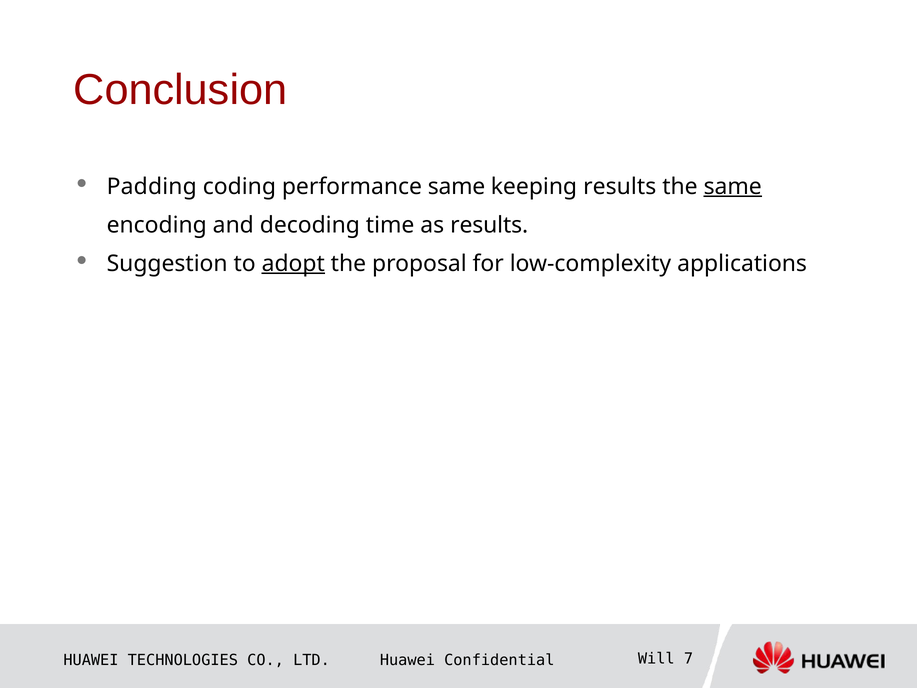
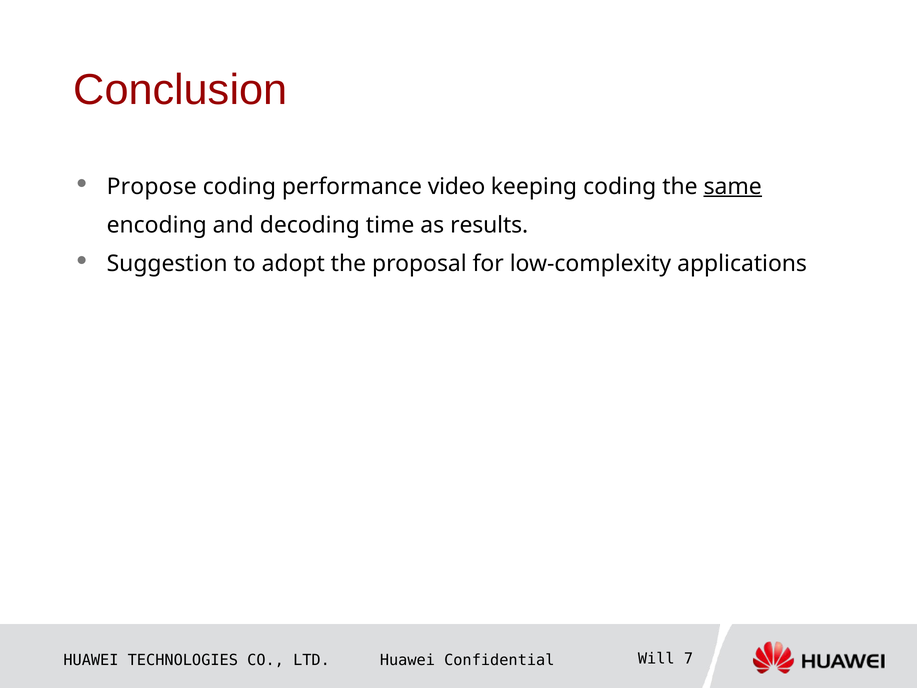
Padding: Padding -> Propose
performance same: same -> video
keeping results: results -> coding
adopt underline: present -> none
